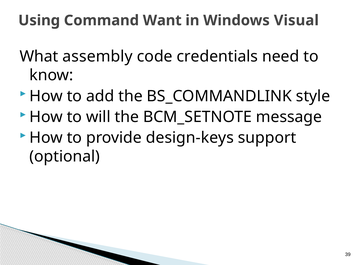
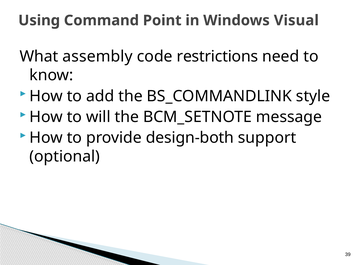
Want: Want -> Point
credentials: credentials -> restrictions
design-keys: design-keys -> design-both
